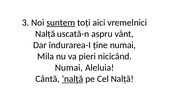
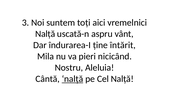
suntem underline: present -> none
ține numai: numai -> întărit
Numai at (69, 68): Numai -> Nostru
